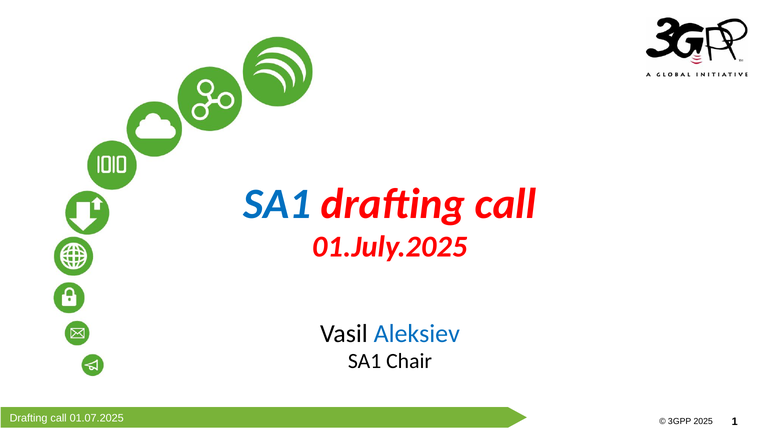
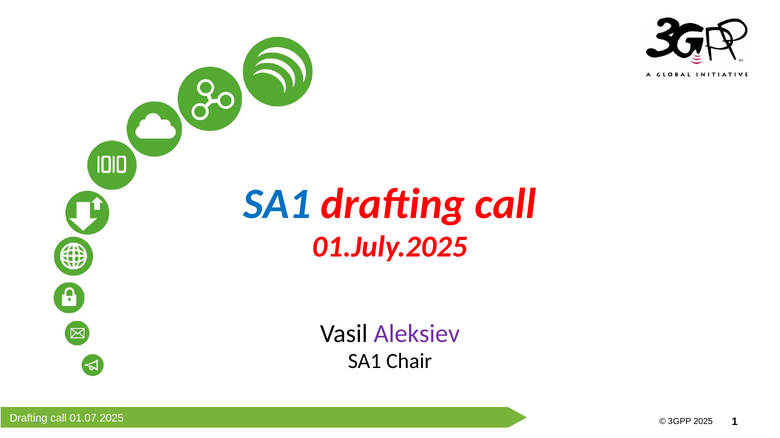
Aleksiev colour: blue -> purple
